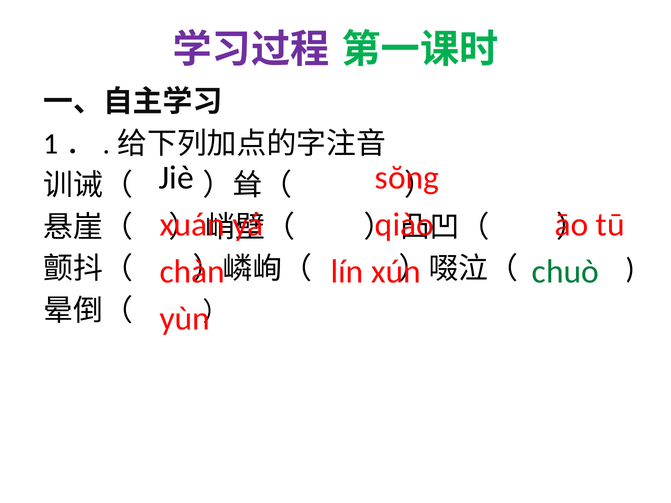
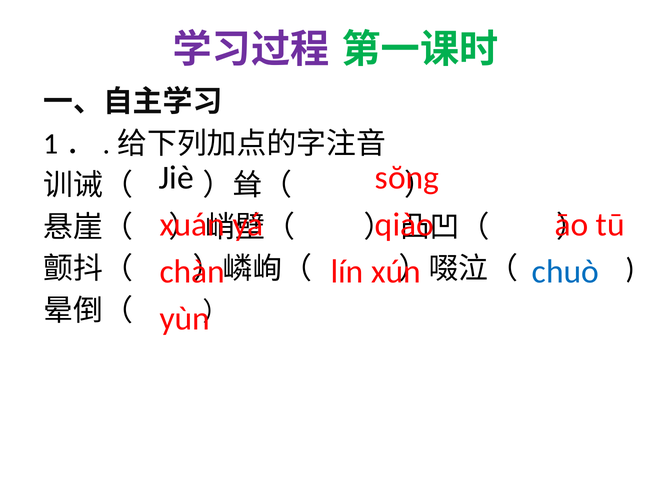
chuò colour: green -> blue
